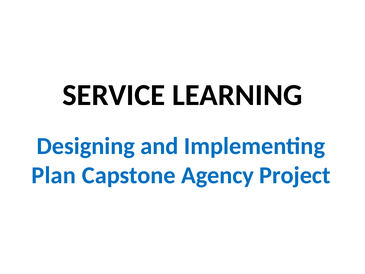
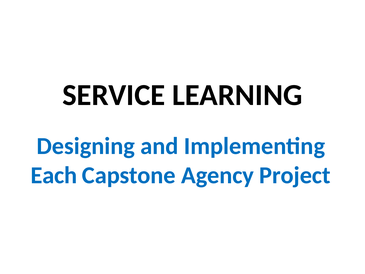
Plan: Plan -> Each
